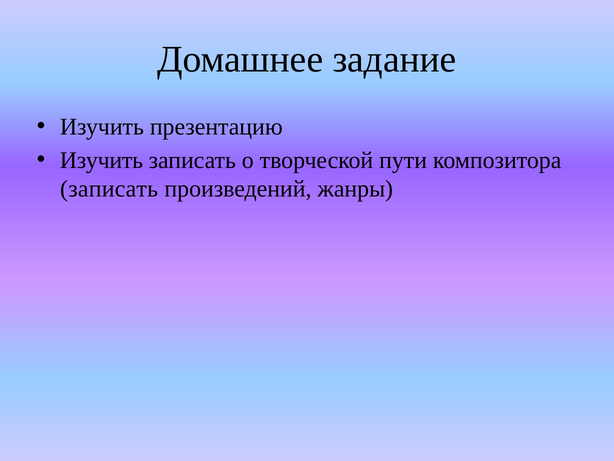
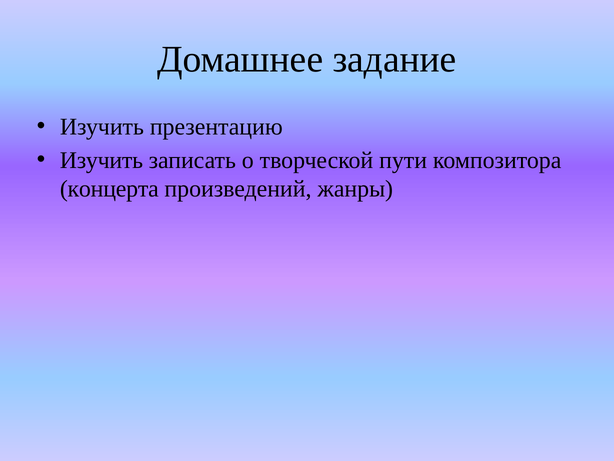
записать at (109, 189): записать -> концерта
